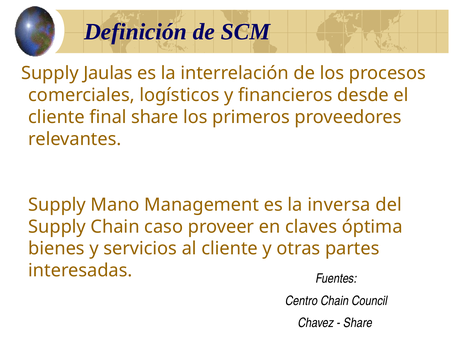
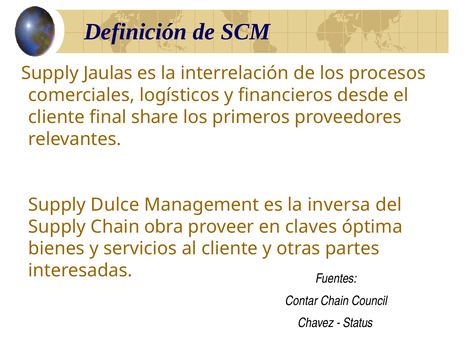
Mano: Mano -> Dulce
caso: caso -> obra
Centro: Centro -> Contar
Share at (358, 323): Share -> Status
